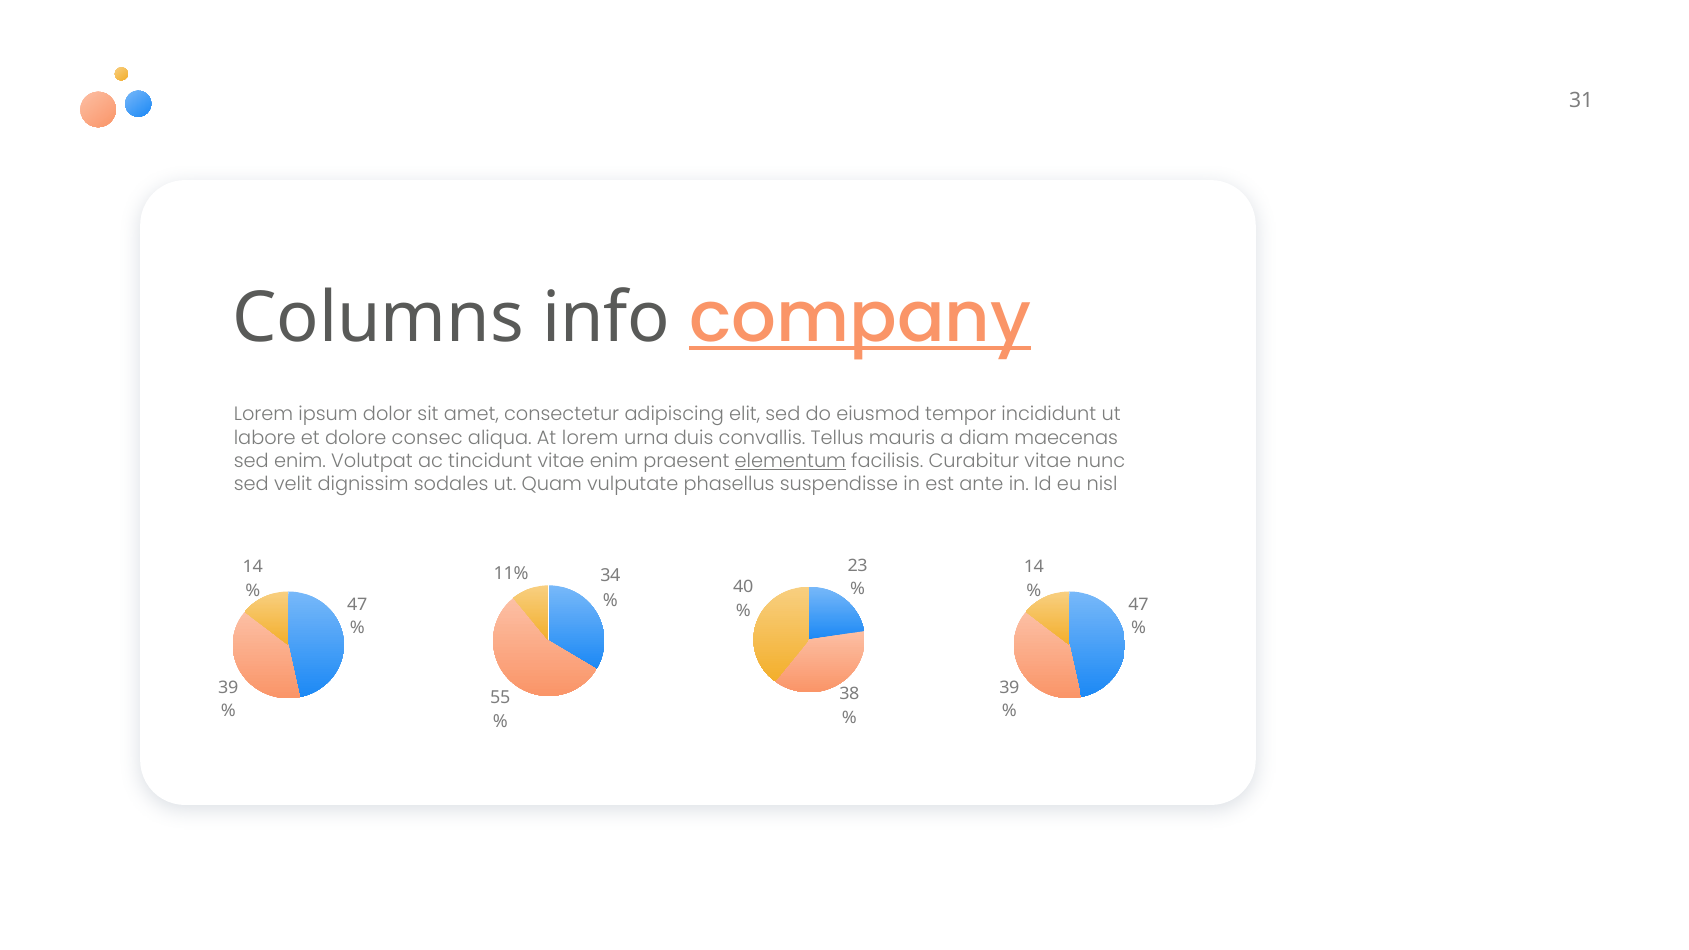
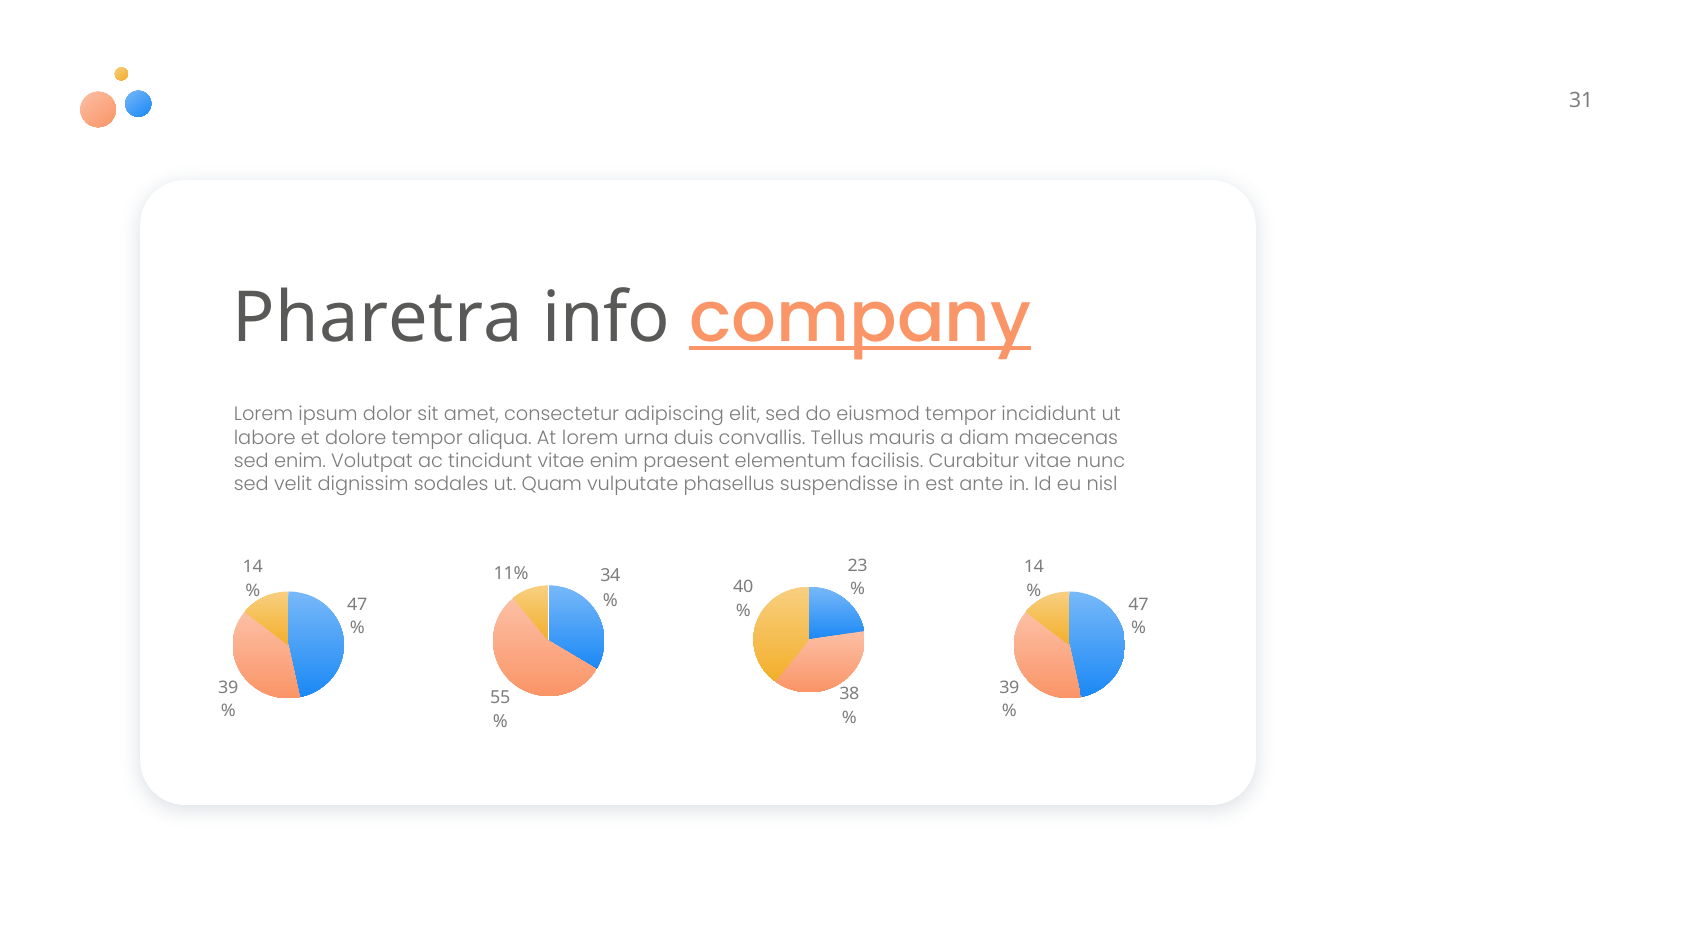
Columns: Columns -> Pharetra
dolore consec: consec -> tempor
elementum underline: present -> none
